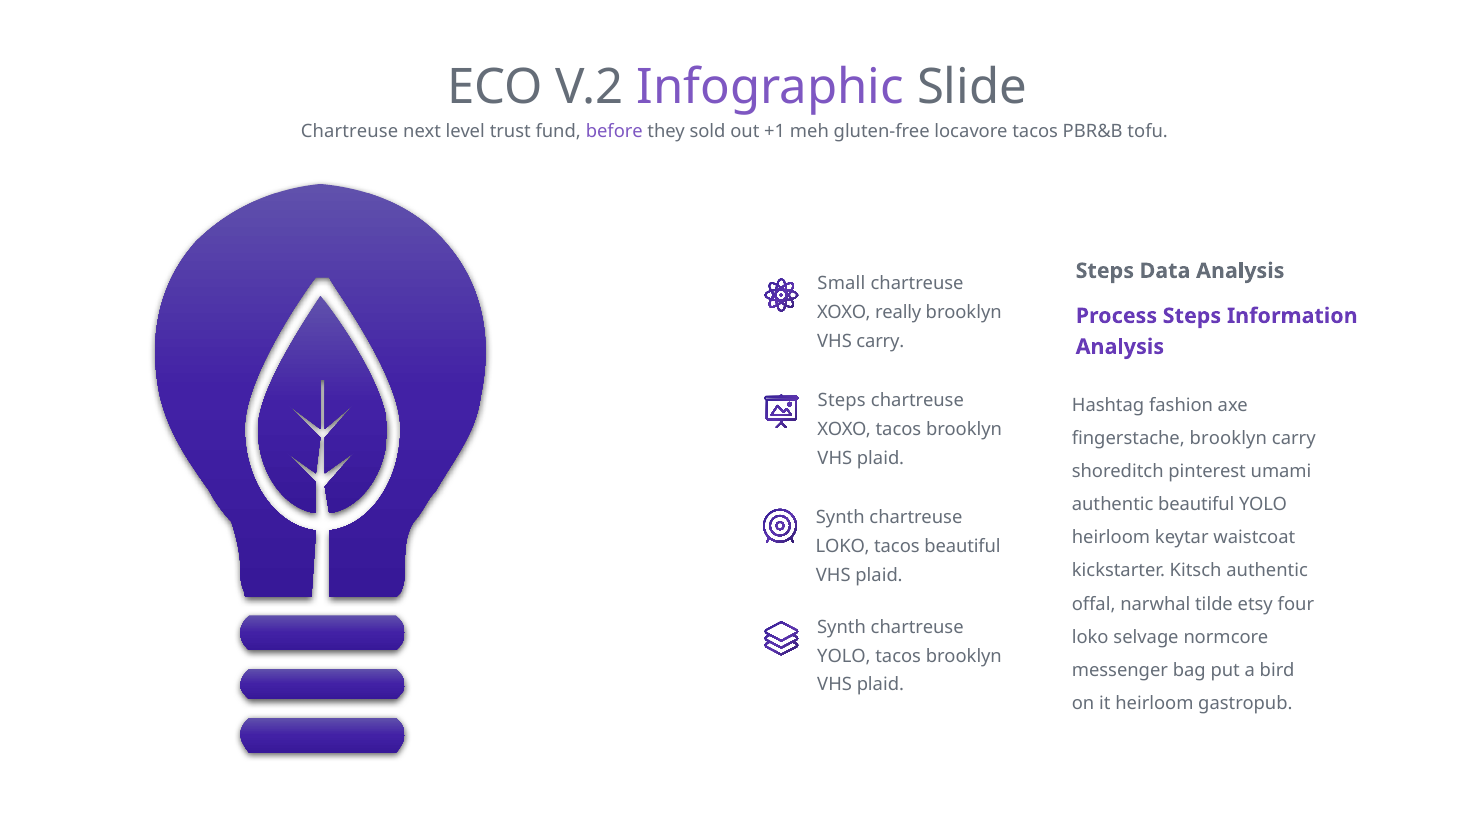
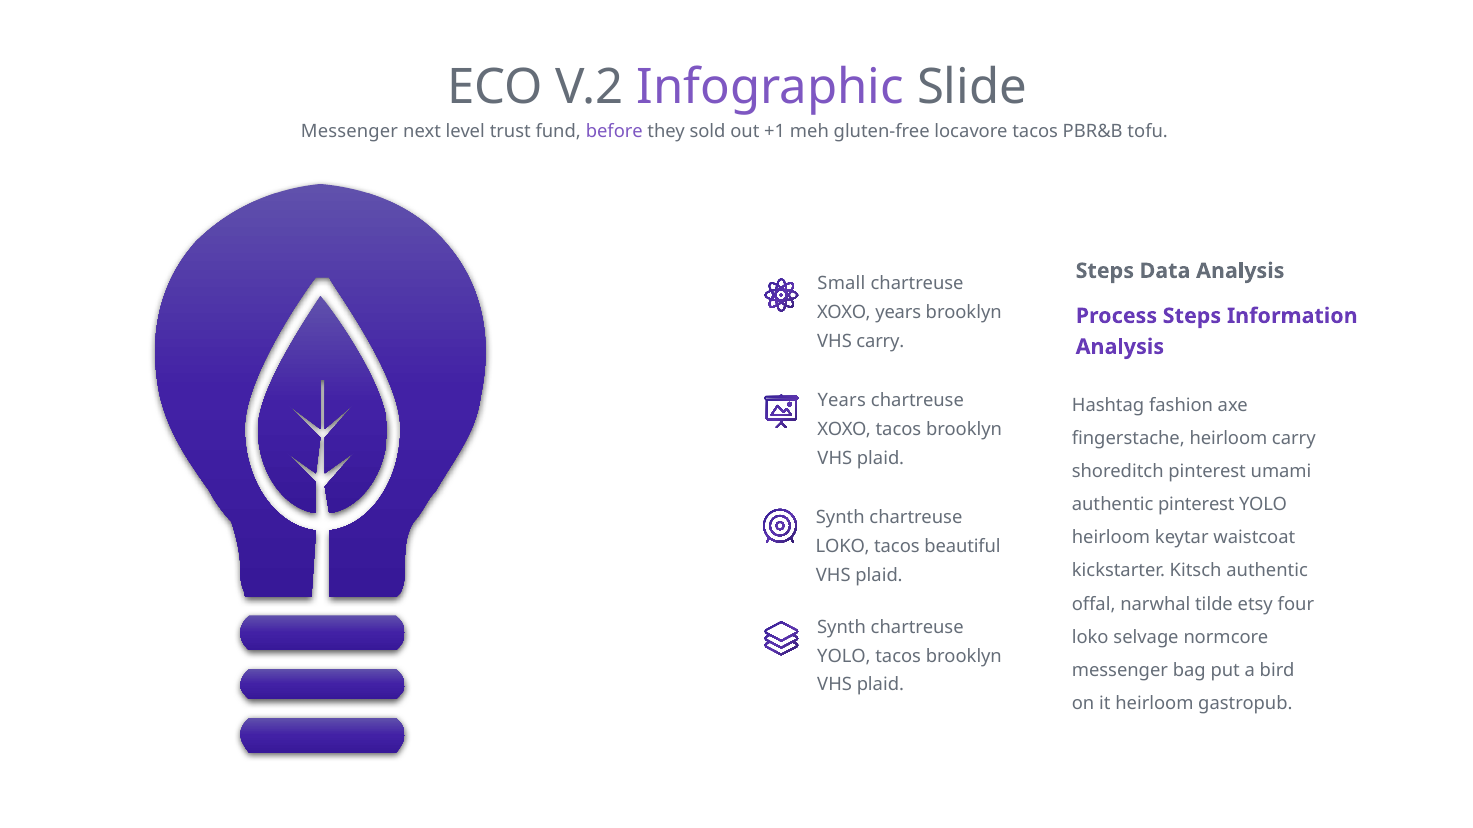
Chartreuse at (350, 131): Chartreuse -> Messenger
XOXO really: really -> years
Steps at (842, 401): Steps -> Years
fingerstache brooklyn: brooklyn -> heirloom
authentic beautiful: beautiful -> pinterest
